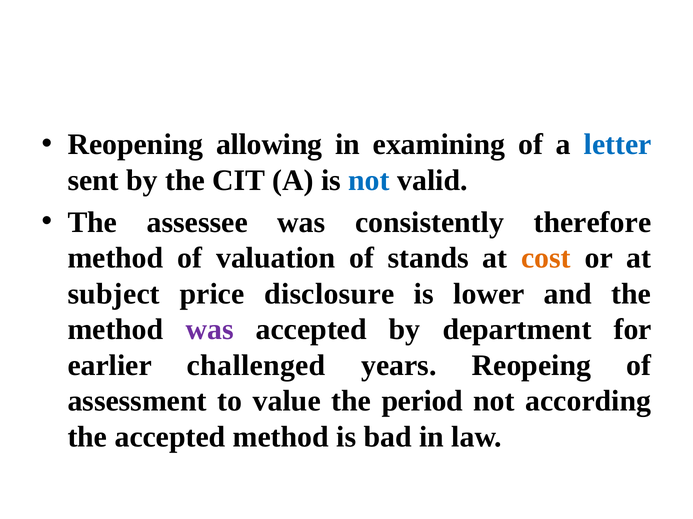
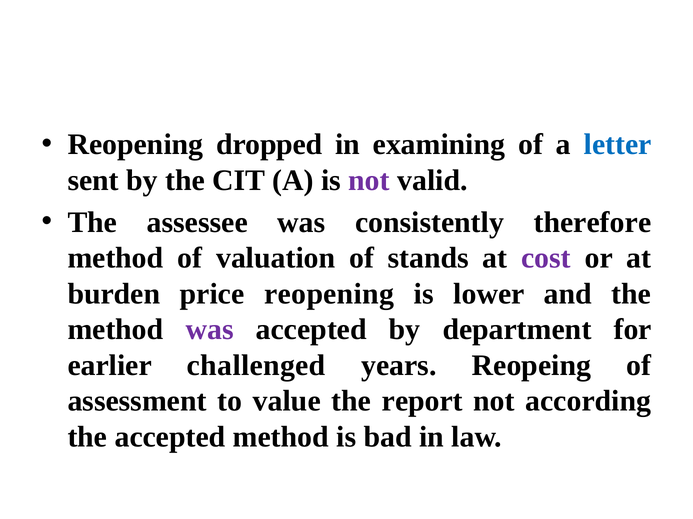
allowing: allowing -> dropped
not at (369, 181) colour: blue -> purple
cost colour: orange -> purple
subject: subject -> burden
price disclosure: disclosure -> reopening
period: period -> report
